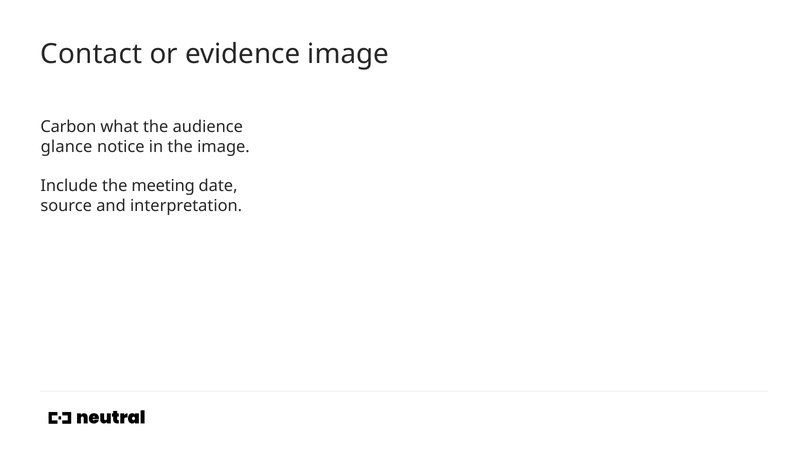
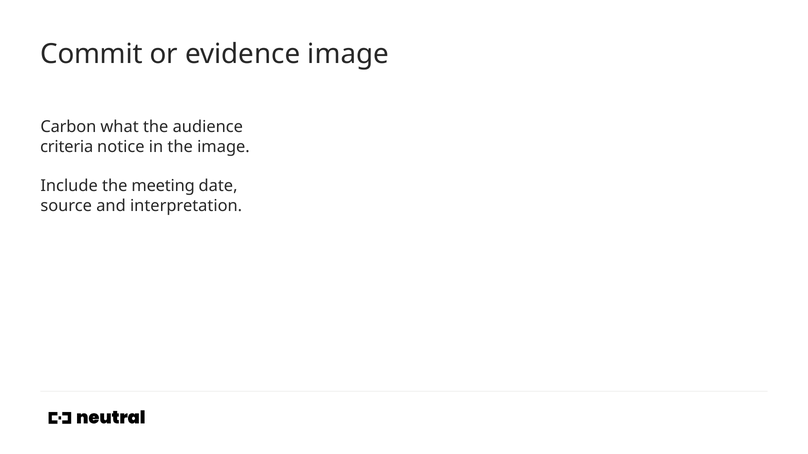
Contact: Contact -> Commit
glance: glance -> criteria
